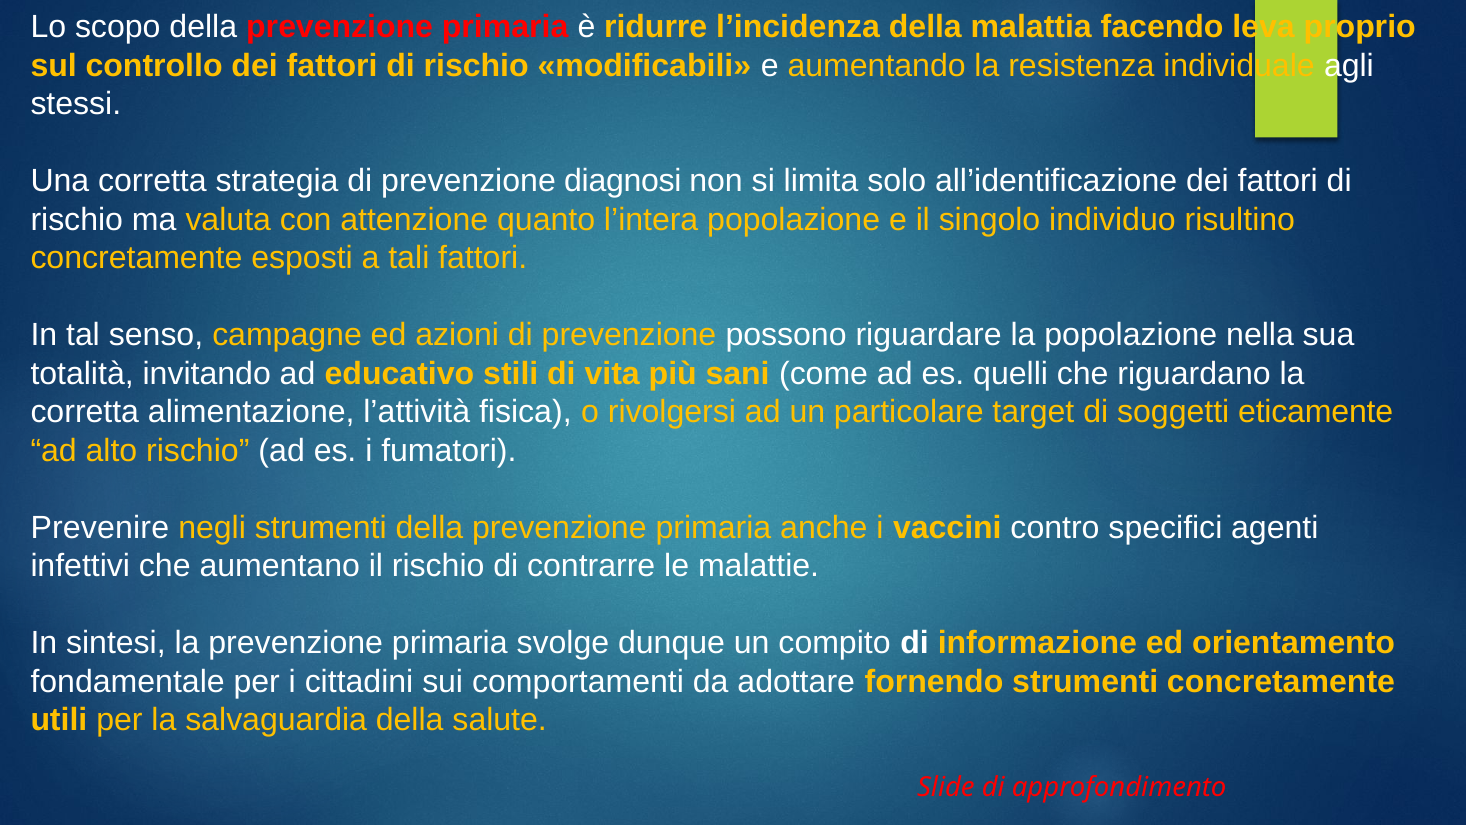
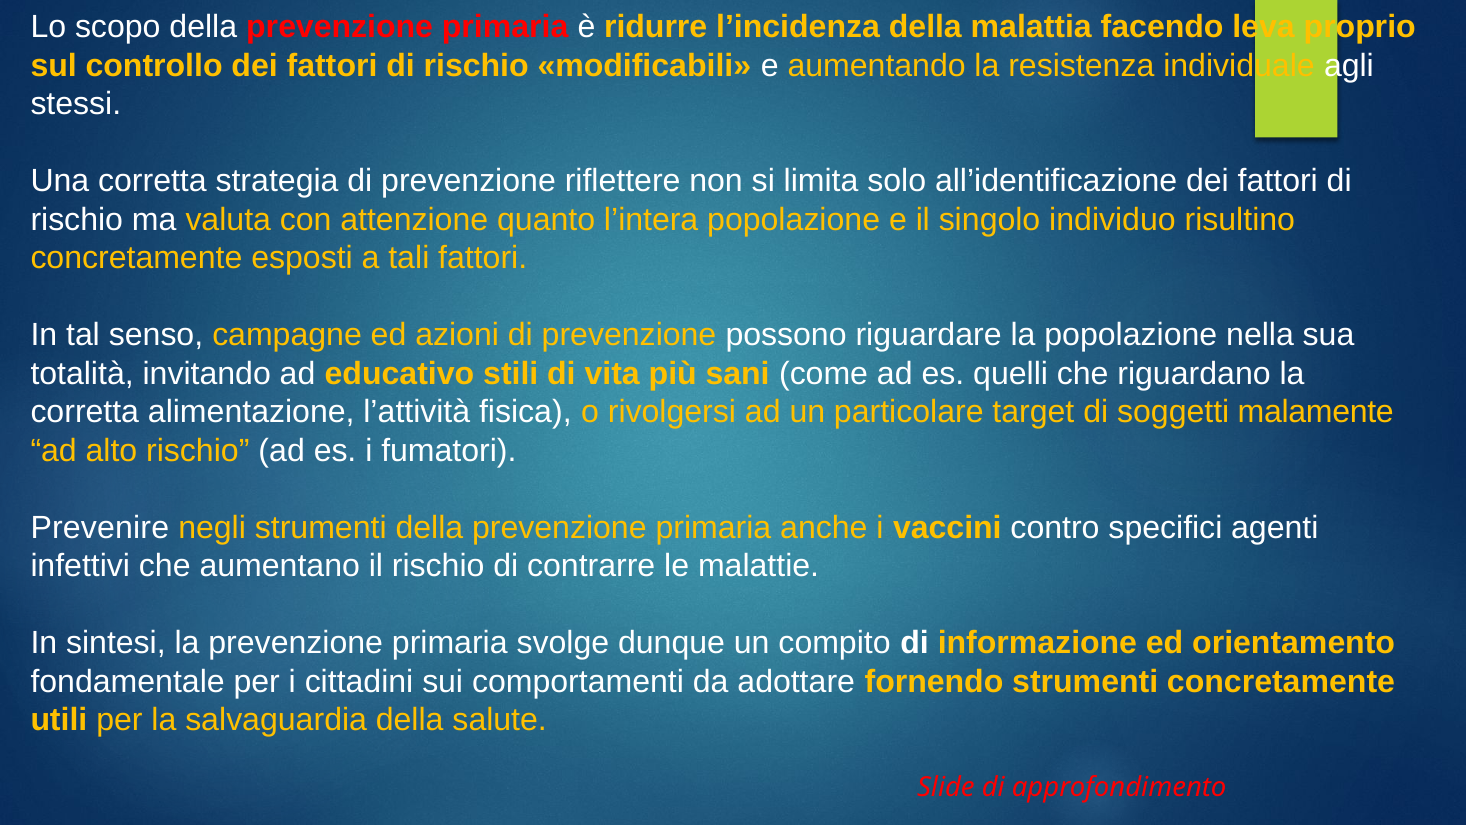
diagnosi: diagnosi -> riflettere
eticamente: eticamente -> malamente
